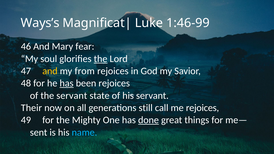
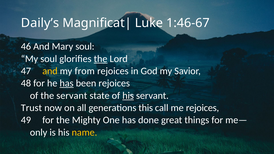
Ways’s: Ways’s -> Daily’s
1:46-99: 1:46-99 -> 1:46-67
Mary fear: fear -> soul
his at (128, 96) underline: none -> present
Their: Their -> Trust
still: still -> this
done underline: present -> none
sent: sent -> only
name colour: light blue -> yellow
